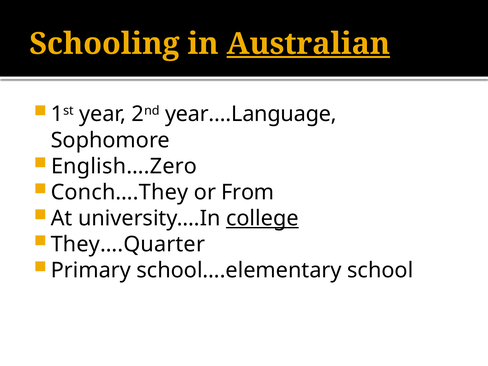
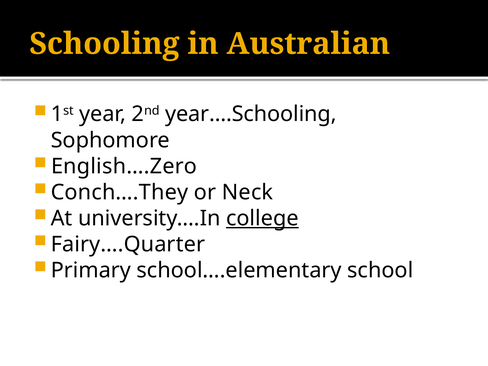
Australian underline: present -> none
year….Language: year….Language -> year….Schooling
From: From -> Neck
They….Quarter: They….Quarter -> Fairy….Quarter
